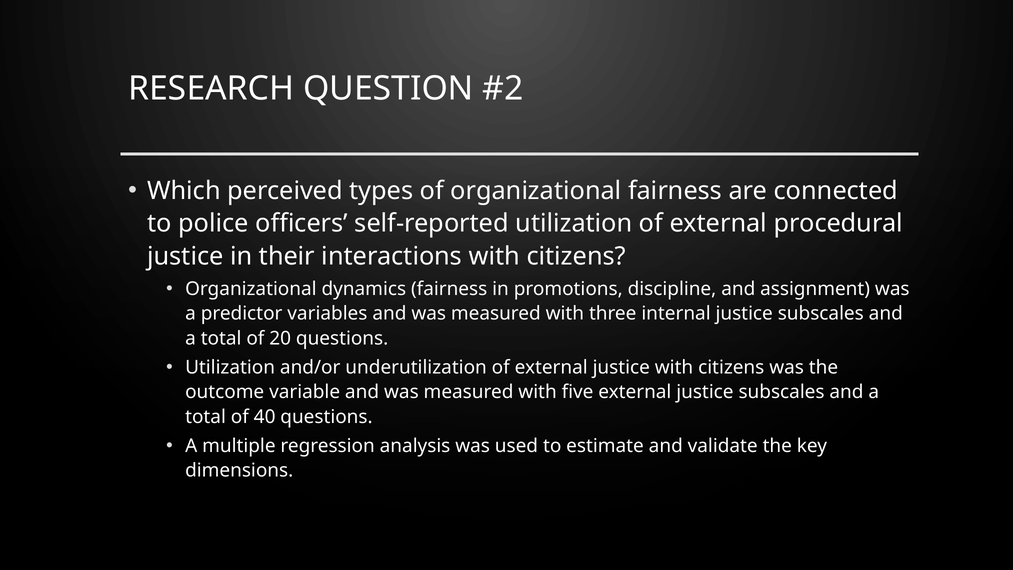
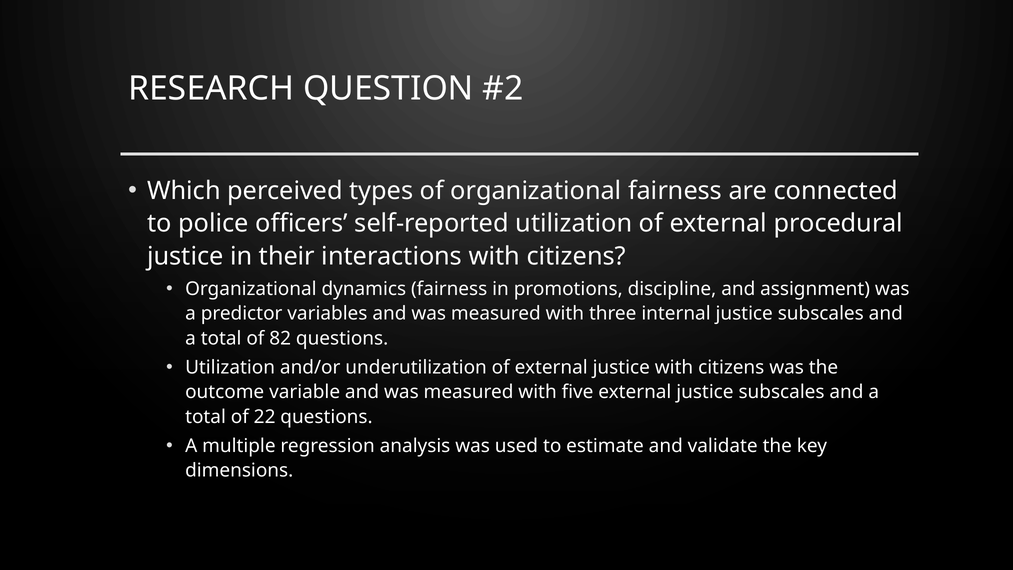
20: 20 -> 82
40: 40 -> 22
